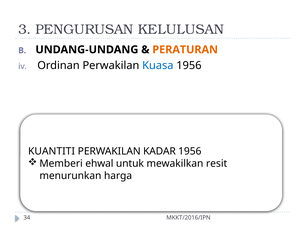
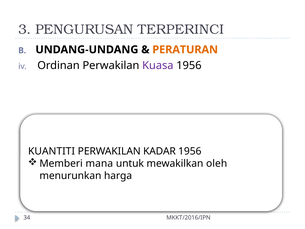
KELULUSAN: KELULUSAN -> TERPERINCI
Kuasa colour: blue -> purple
ehwal: ehwal -> mana
resit: resit -> oleh
